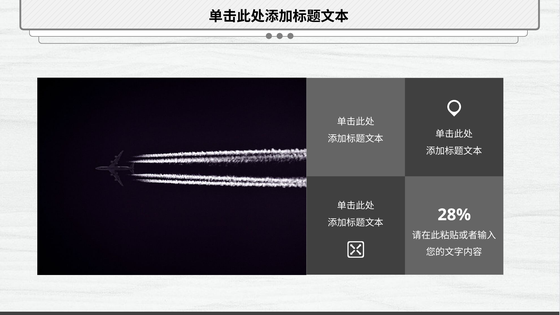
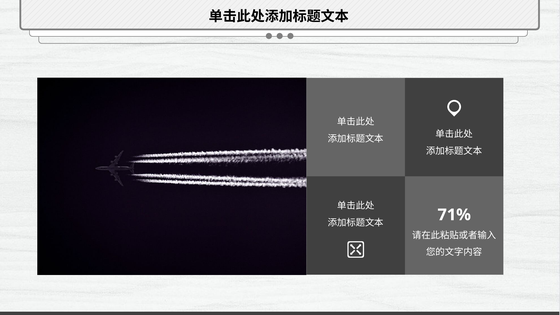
28%: 28% -> 71%
